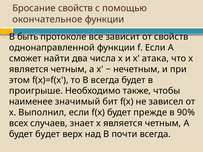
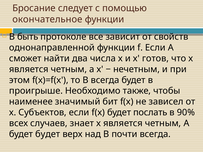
Бросание свойств: свойств -> следует
атака: атака -> готов
Выполнил: Выполнил -> Субъектов
прежде: прежде -> послать
